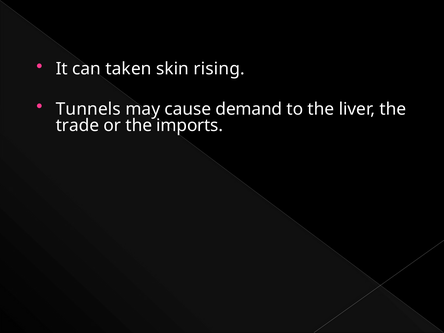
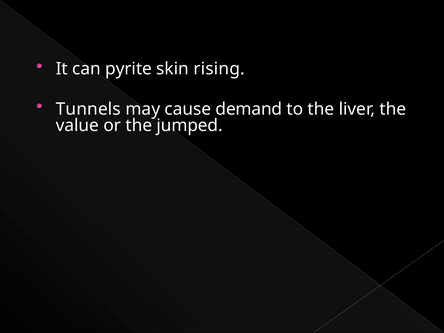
taken: taken -> pyrite
trade: trade -> value
imports: imports -> jumped
